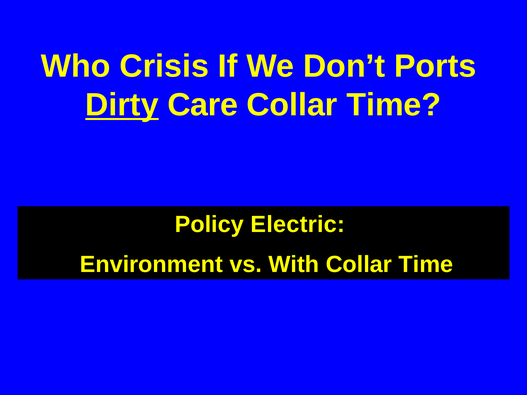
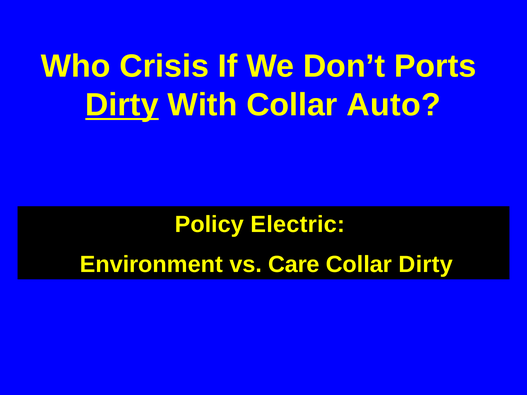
Care: Care -> With
Time at (394, 105): Time -> Auto
With: With -> Care
Time at (426, 264): Time -> Dirty
